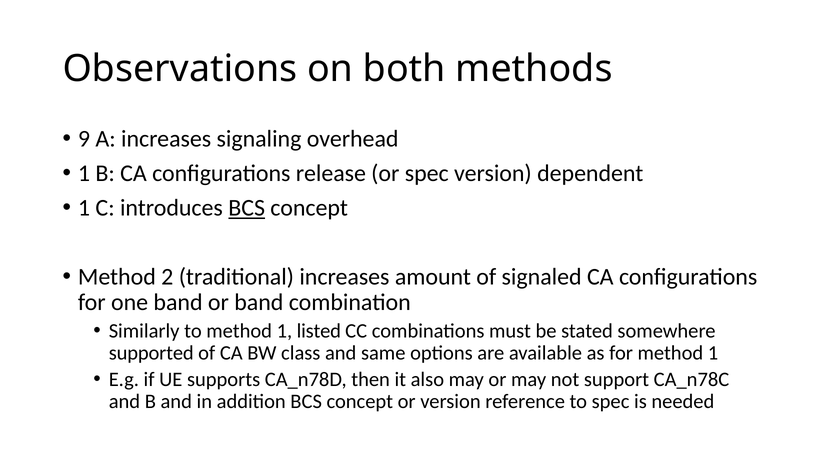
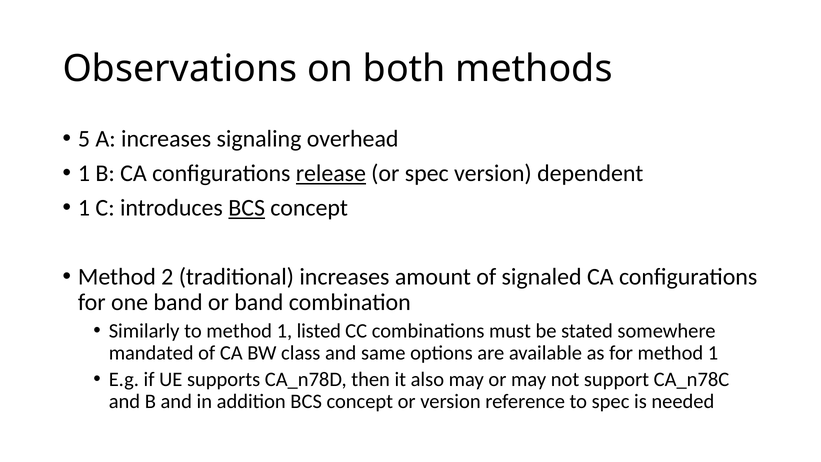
9: 9 -> 5
release underline: none -> present
supported: supported -> mandated
